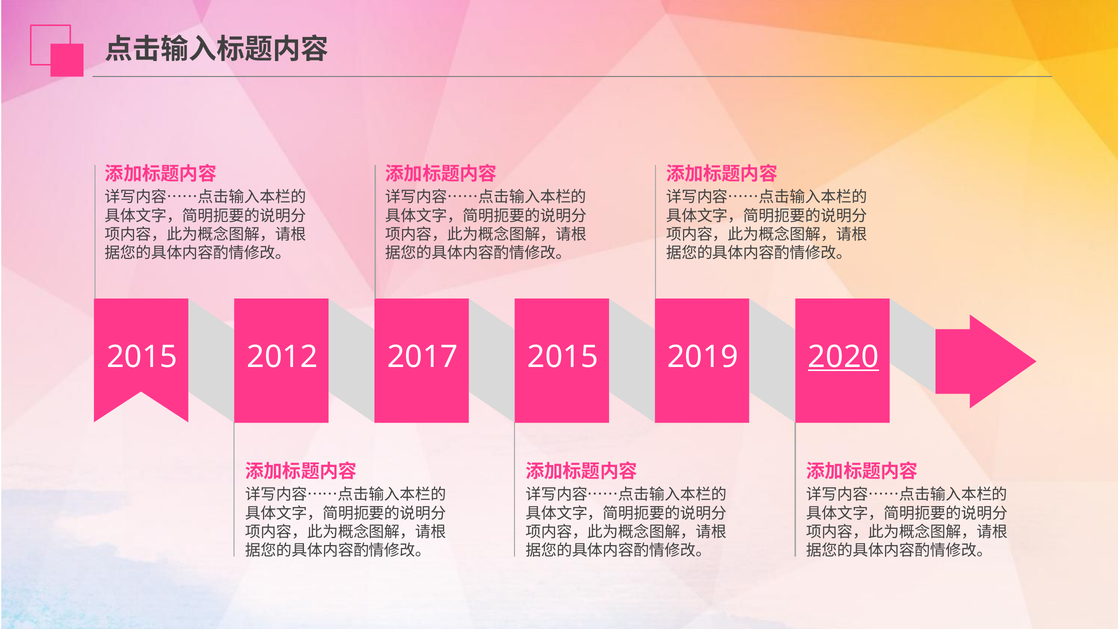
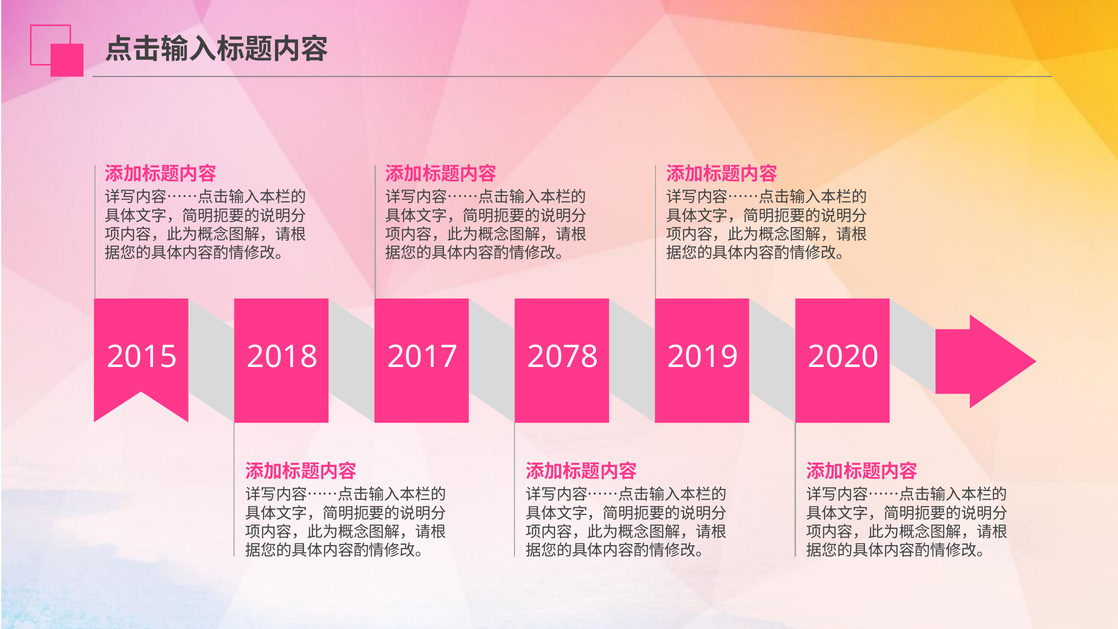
2012: 2012 -> 2018
2017 2015: 2015 -> 2078
2020 underline: present -> none
